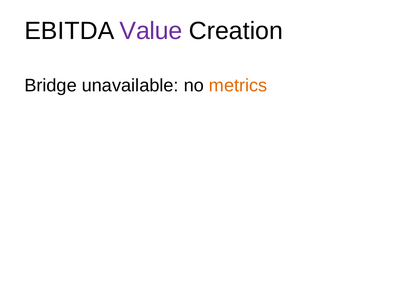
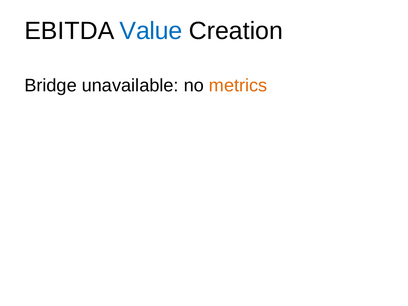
Value colour: purple -> blue
